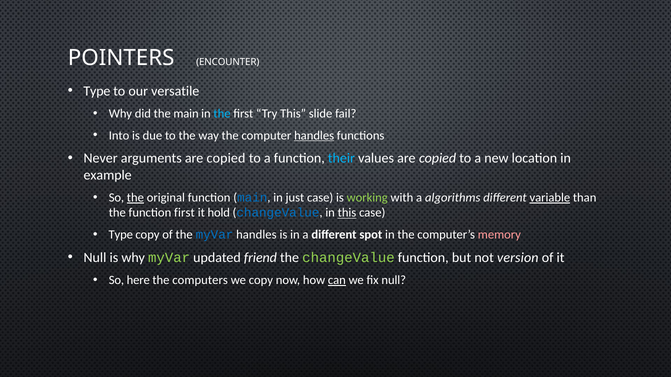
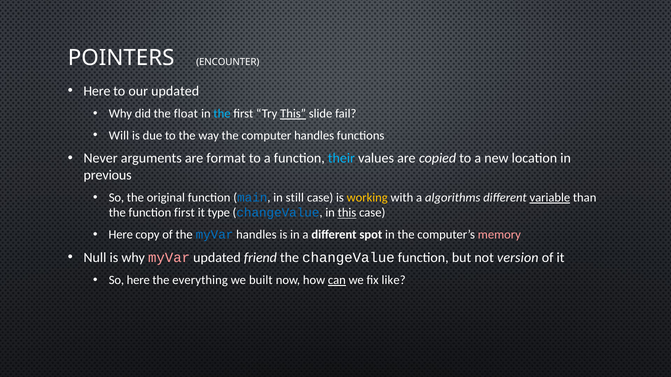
Type at (97, 91): Type -> Here
our versatile: versatile -> updated
the main: main -> float
This at (293, 114) underline: none -> present
Into: Into -> Will
handles at (314, 136) underline: present -> none
arguments are copied: copied -> format
example: example -> previous
the at (135, 198) underline: present -> none
just: just -> still
working colour: light green -> yellow
hold: hold -> type
Type at (121, 235): Type -> Here
myVar at (169, 258) colour: light green -> pink
changeValue at (348, 258) colour: light green -> white
computers: computers -> everything
we copy: copy -> built
fix null: null -> like
